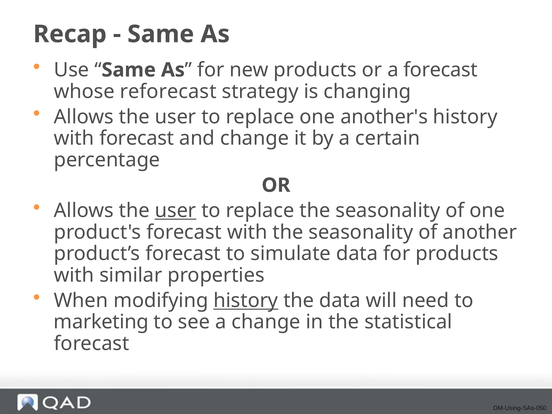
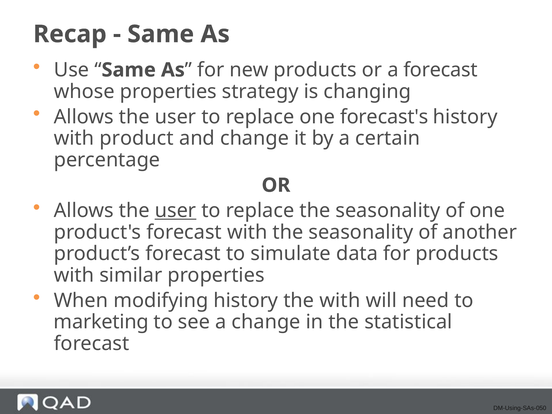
whose reforecast: reforecast -> properties
another's: another's -> forecast's
with forecast: forecast -> product
history at (246, 301) underline: present -> none
the data: data -> with
